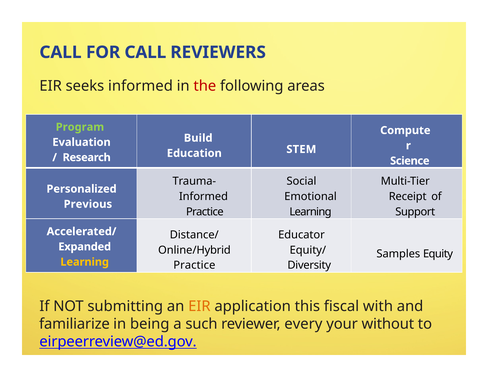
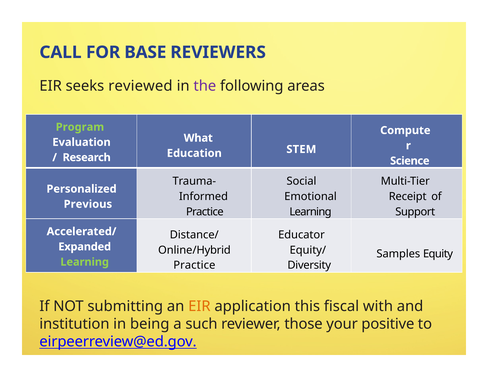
FOR CALL: CALL -> BASE
seeks informed: informed -> reviewed
the colour: red -> purple
Build: Build -> What
Learning at (85, 262) colour: yellow -> light green
familiarize: familiarize -> institution
every: every -> those
without: without -> positive
